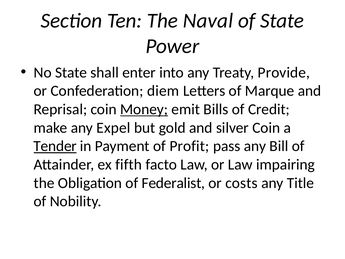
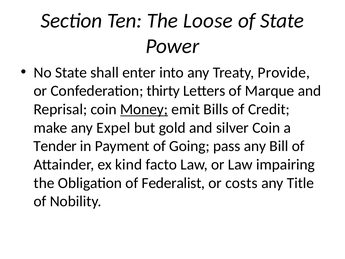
Naval: Naval -> Loose
diem: diem -> thirty
Tender underline: present -> none
Profit: Profit -> Going
fifth: fifth -> kind
